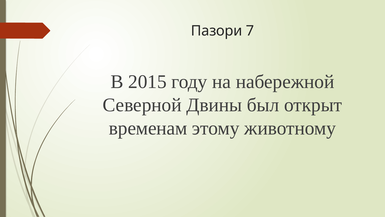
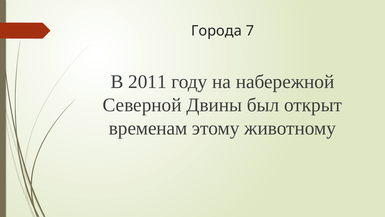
Пазори: Пазори -> Города
2015: 2015 -> 2011
